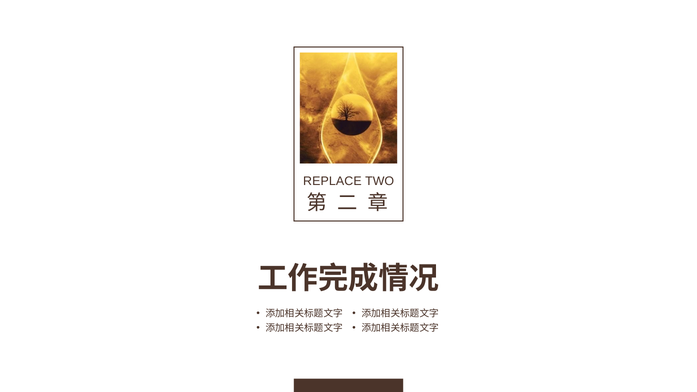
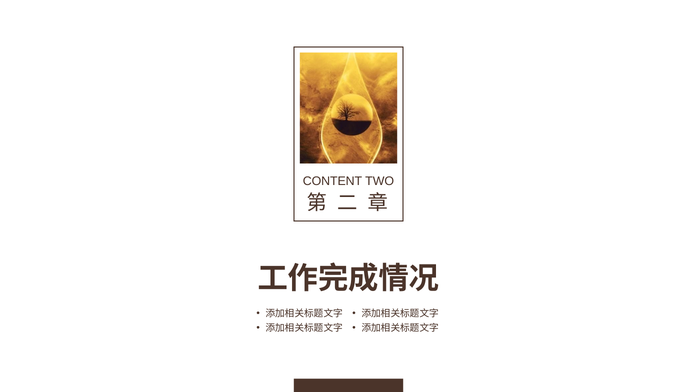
REPLACE: REPLACE -> CONTENT
